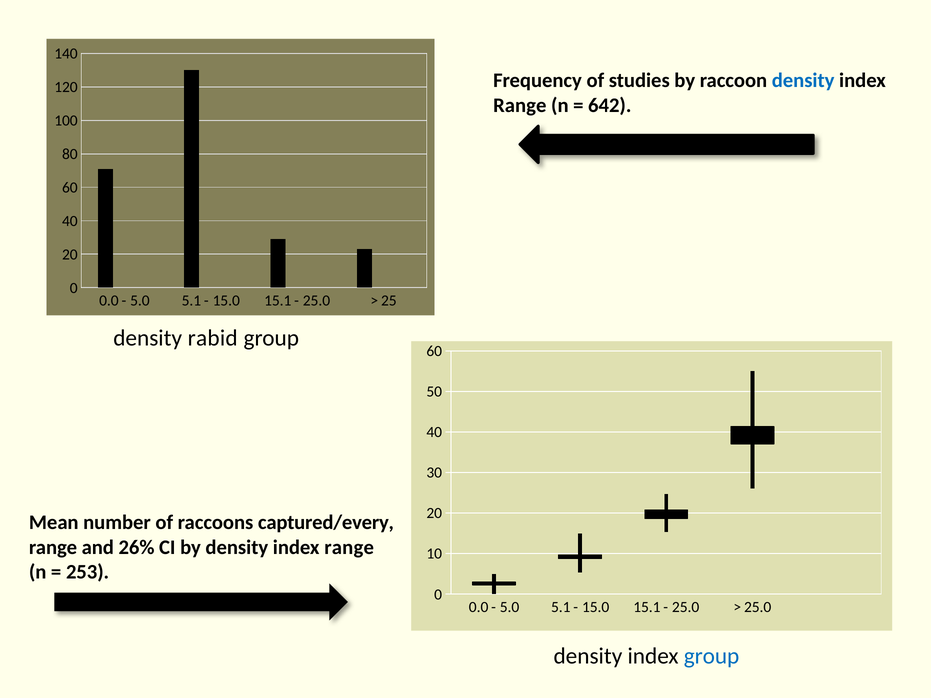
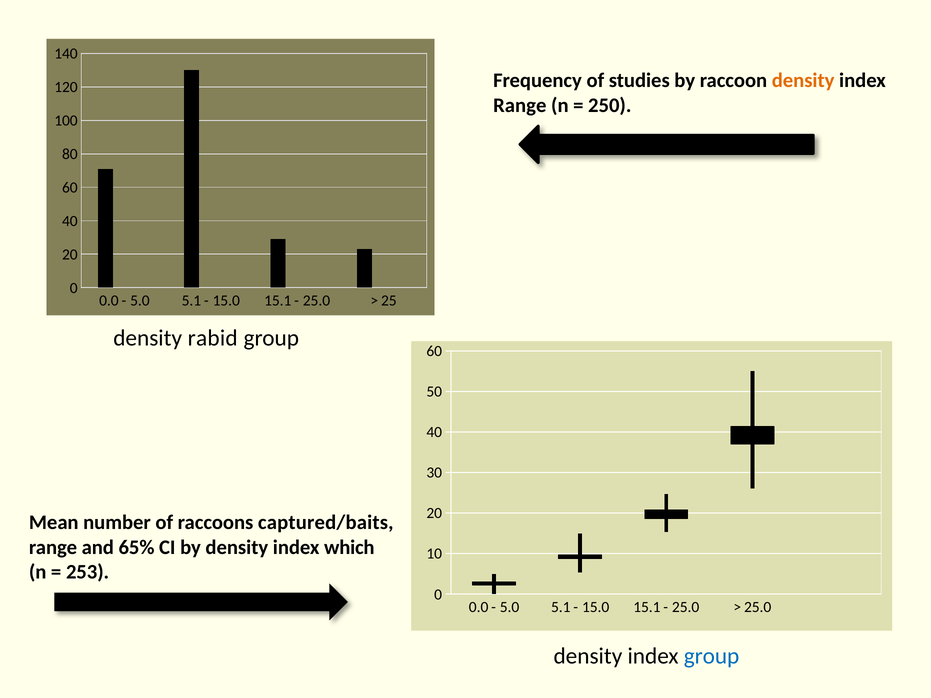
density at (803, 80) colour: blue -> orange
642: 642 -> 250
captured/every: captured/every -> captured/baits
26%: 26% -> 65%
by density index range: range -> which
